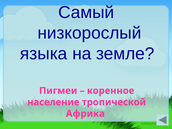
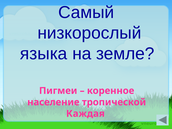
Африка: Африка -> Каждая
